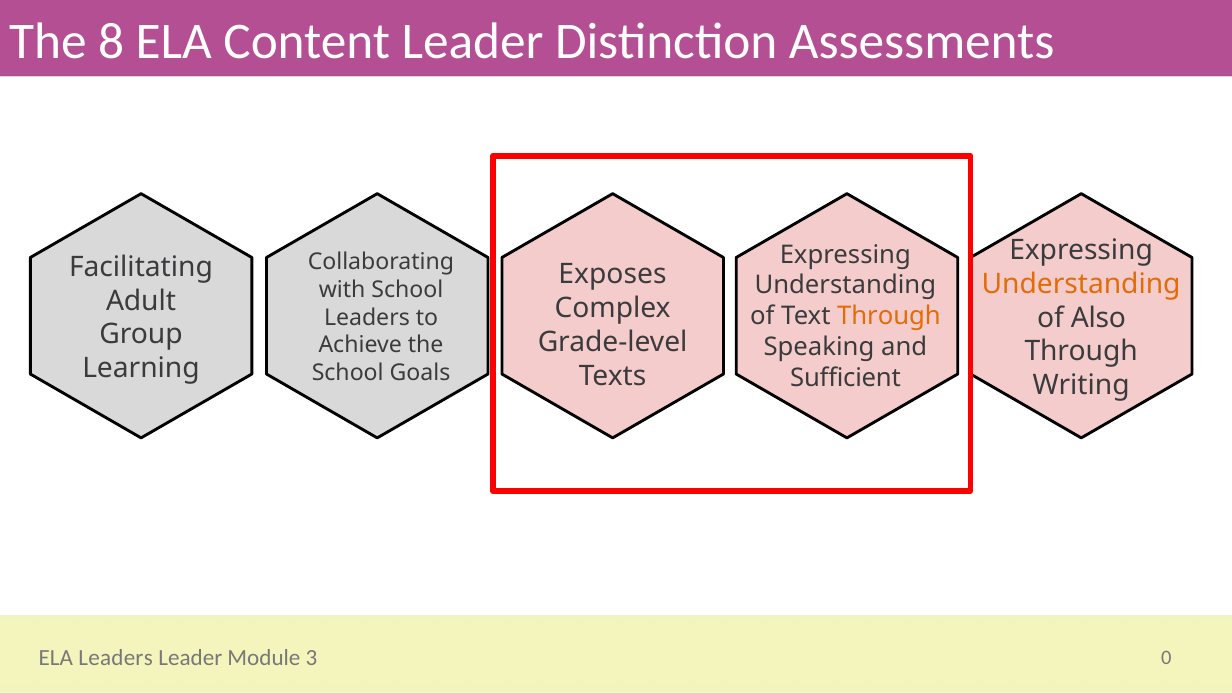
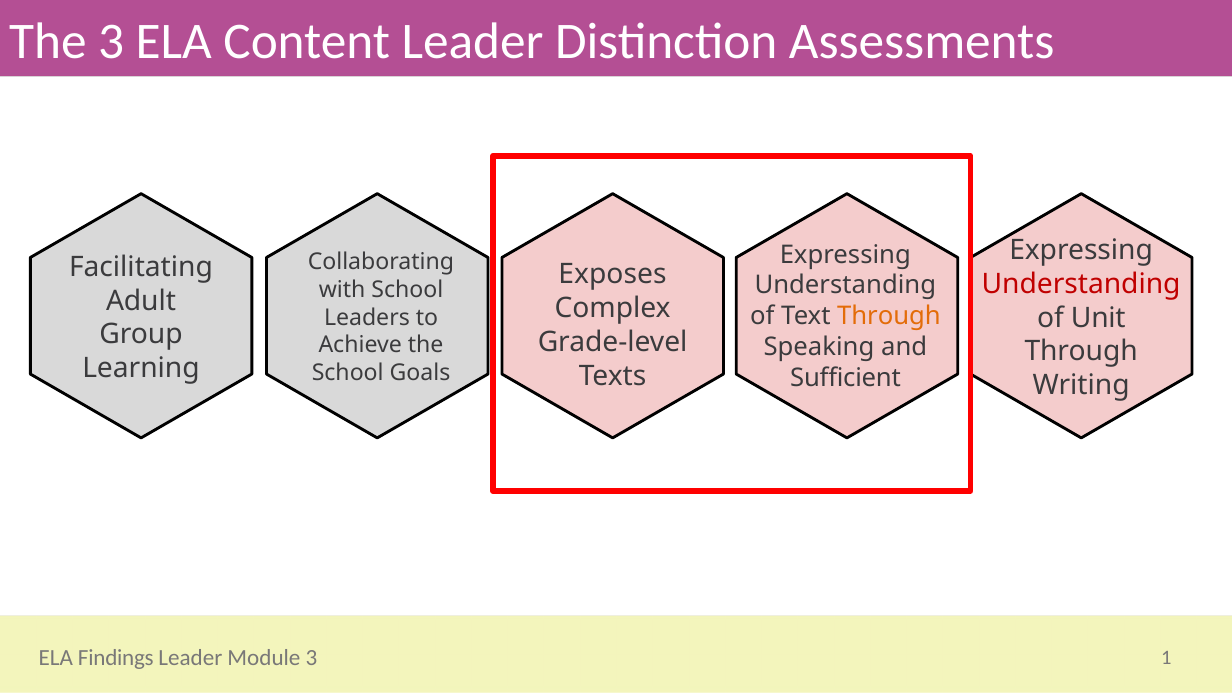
The 8: 8 -> 3
Understanding at (1081, 284) colour: orange -> red
Also: Also -> Unit
ELA Leaders: Leaders -> Findings
0: 0 -> 1
